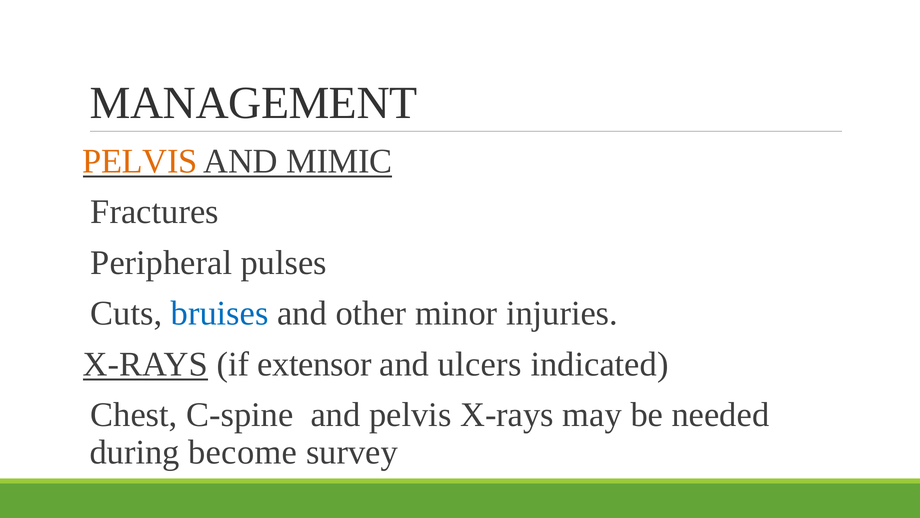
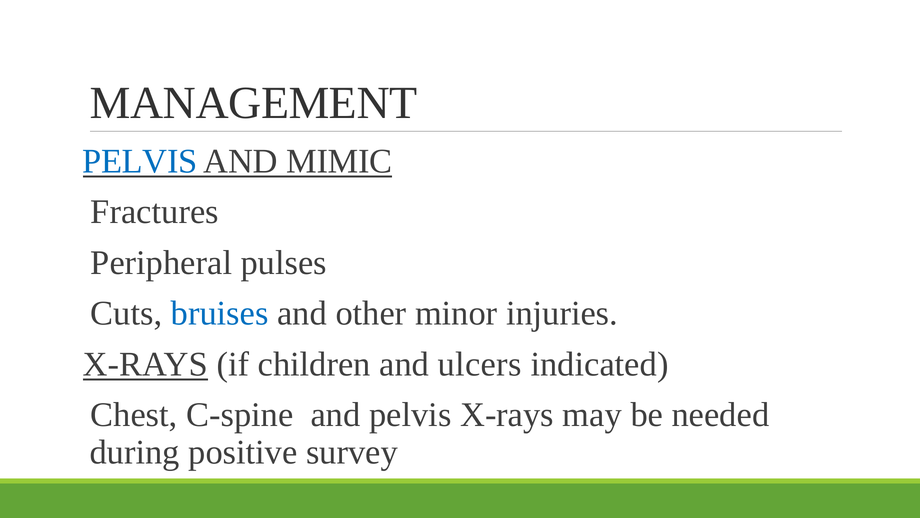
PELVIS at (140, 161) colour: orange -> blue
extensor: extensor -> children
become: become -> positive
